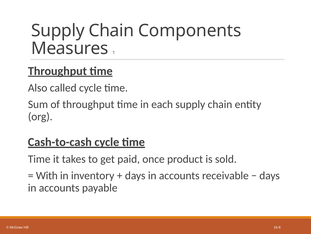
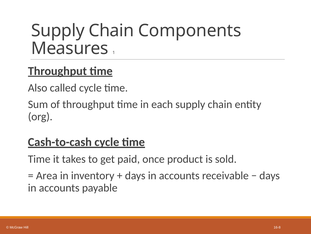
With: With -> Area
